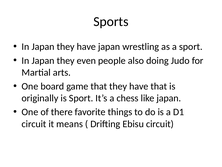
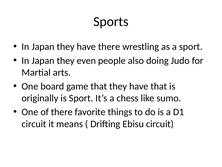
have japan: japan -> there
like japan: japan -> sumo
